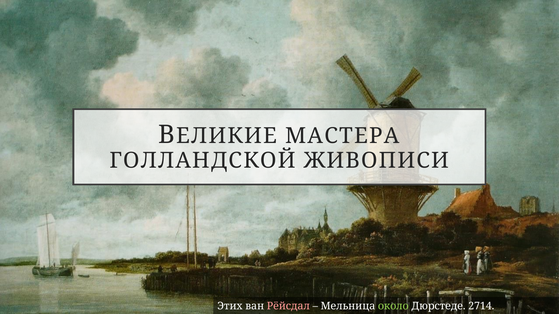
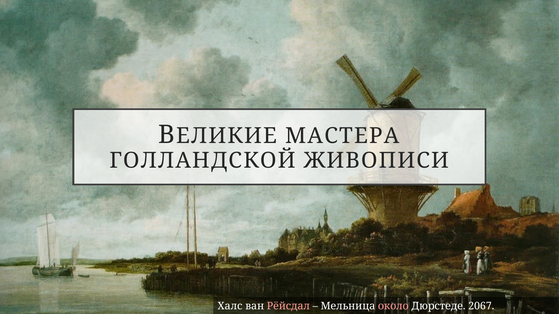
Этих: Этих -> Халс
около colour: light green -> pink
2714: 2714 -> 2067
